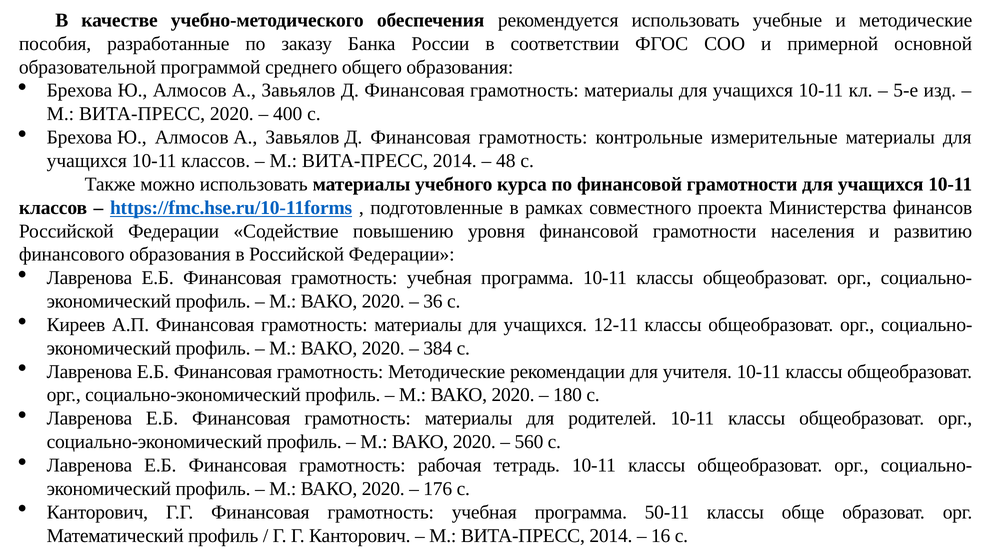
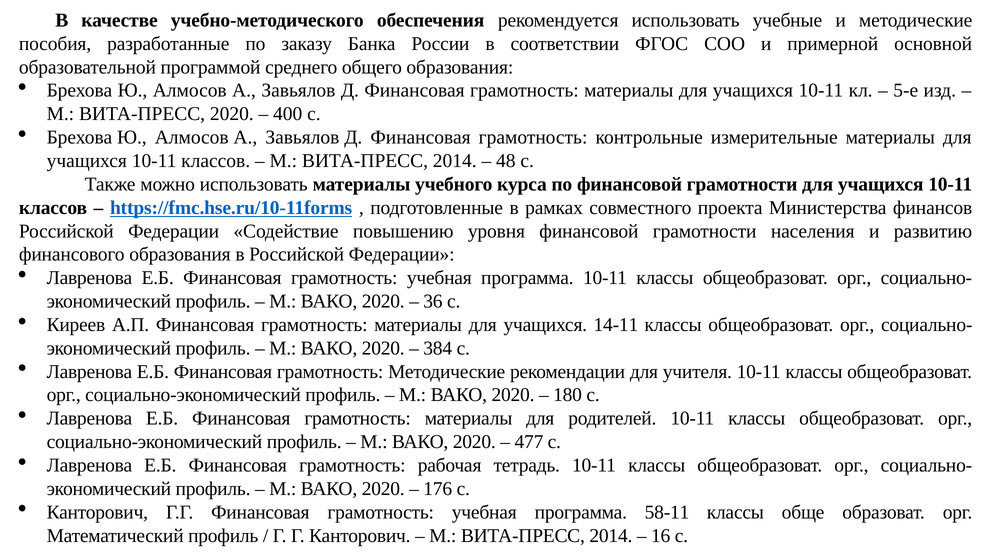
12-11: 12-11 -> 14-11
560: 560 -> 477
50-11: 50-11 -> 58-11
